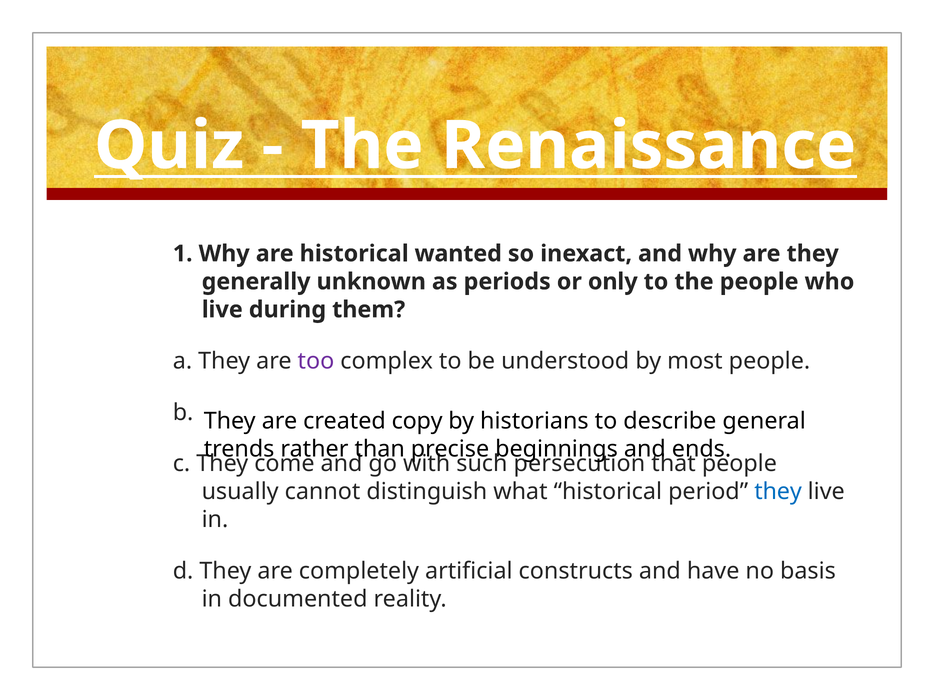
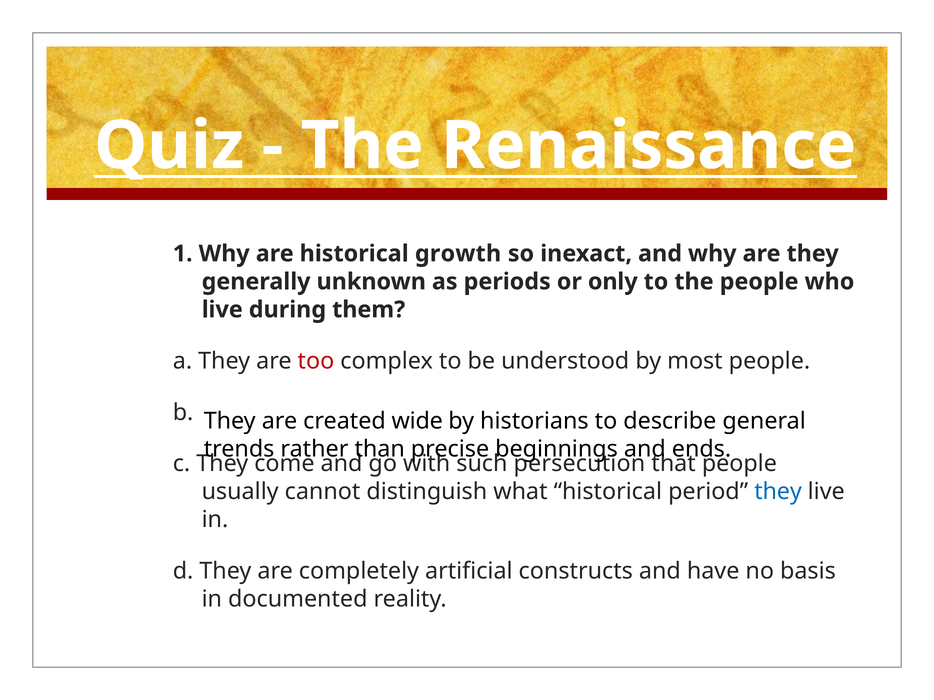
wanted: wanted -> growth
too colour: purple -> red
copy: copy -> wide
